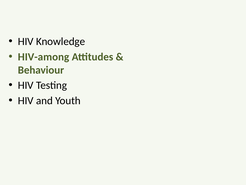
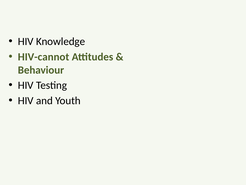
HIV-among: HIV-among -> HIV-cannot
